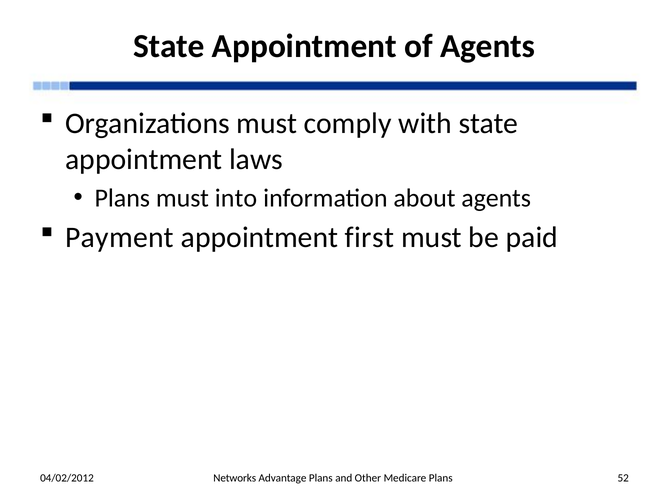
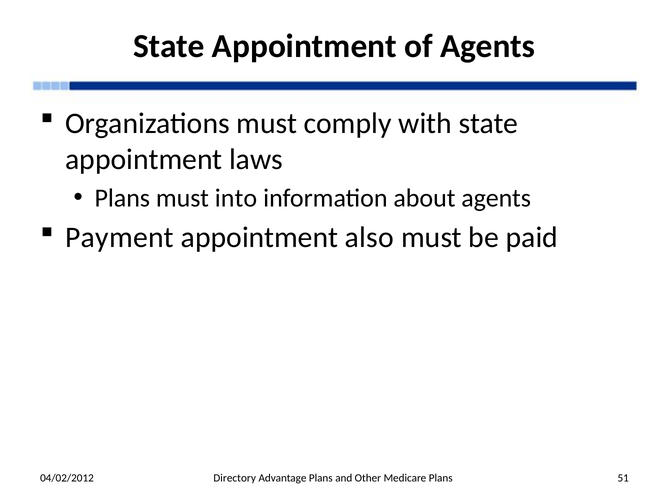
first: first -> also
Networks: Networks -> Directory
52: 52 -> 51
